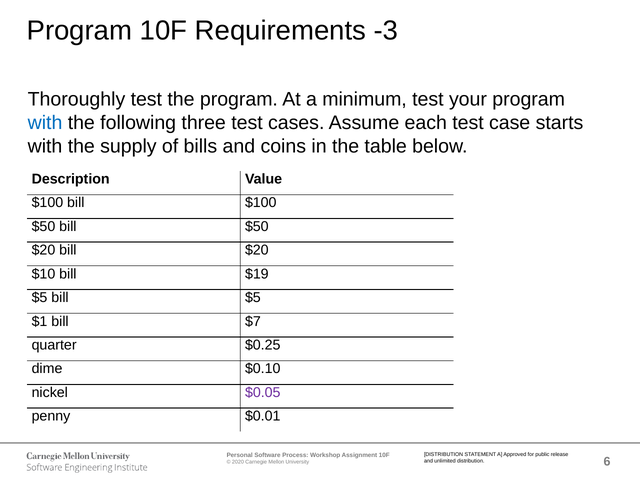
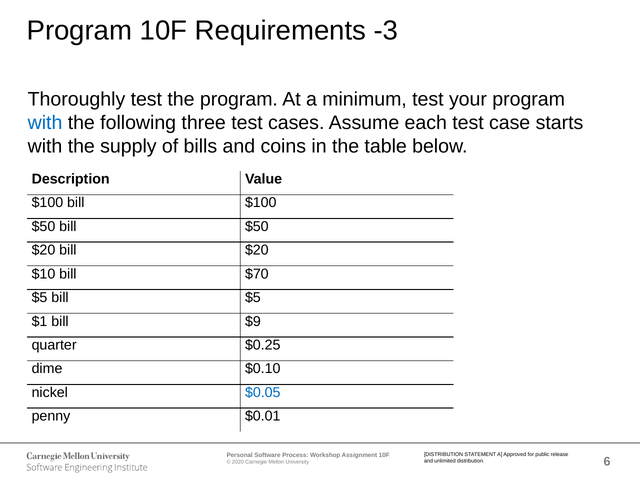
$19: $19 -> $70
$7: $7 -> $9
$0.05 colour: purple -> blue
